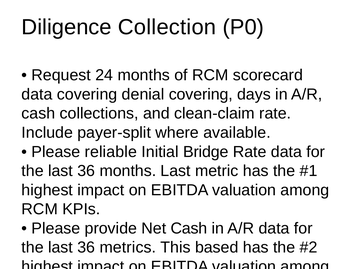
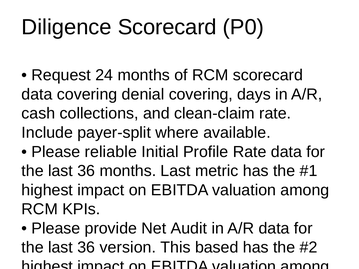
Diligence Collection: Collection -> Scorecard
Bridge: Bridge -> Profile
Net Cash: Cash -> Audit
metrics: metrics -> version
